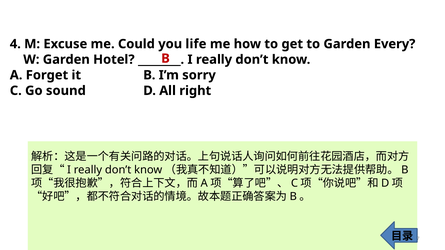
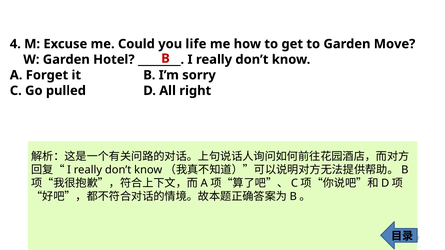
Every: Every -> Move
sound: sound -> pulled
